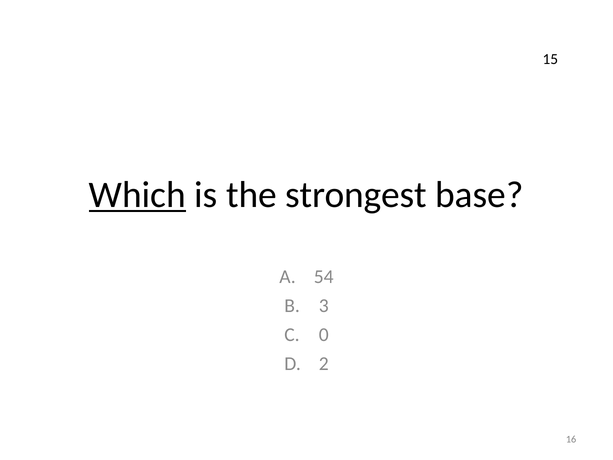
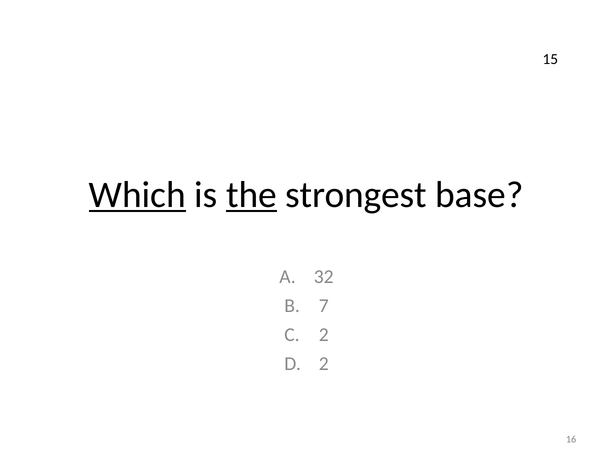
the underline: none -> present
54: 54 -> 32
3: 3 -> 7
0 at (324, 335): 0 -> 2
